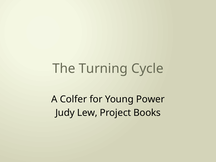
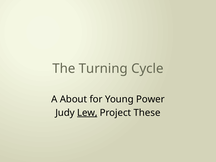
Colfer: Colfer -> About
Lew underline: none -> present
Books: Books -> These
